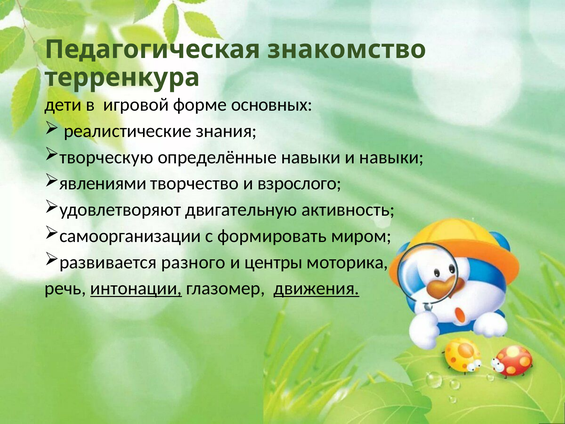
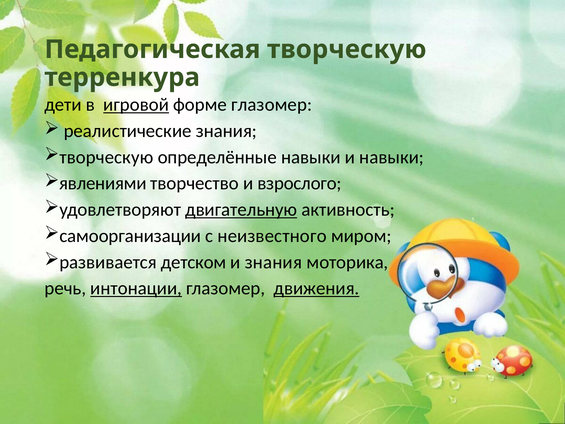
Педагогическая знакомство: знакомство -> творческую
игровой underline: none -> present
форме основных: основных -> глазомер
двигательную underline: none -> present
формировать: формировать -> неизвестного
разного: разного -> детском
и центры: центры -> знания
